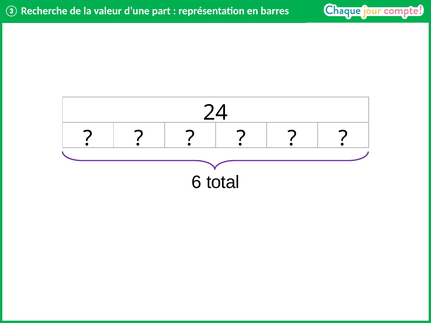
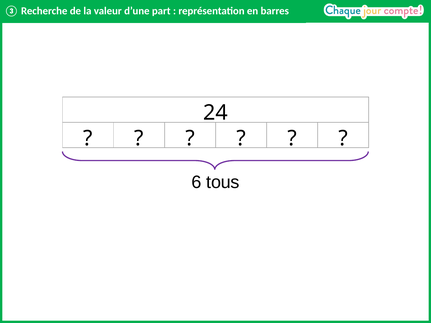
total: total -> tous
